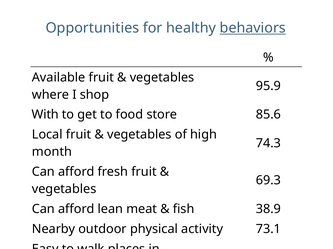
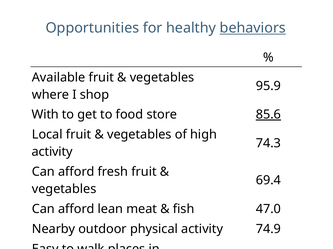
85.6 underline: none -> present
month at (52, 152): month -> activity
69.3: 69.3 -> 69.4
38.9: 38.9 -> 47.0
73.1: 73.1 -> 74.9
